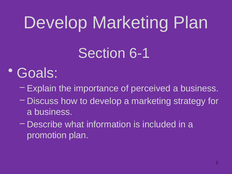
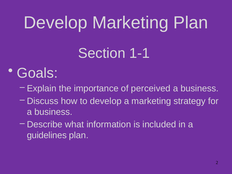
6-1: 6-1 -> 1-1
promotion: promotion -> guidelines
